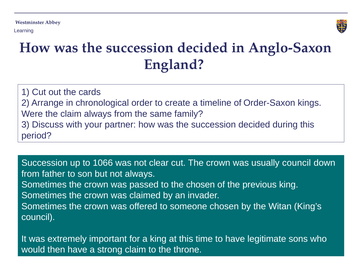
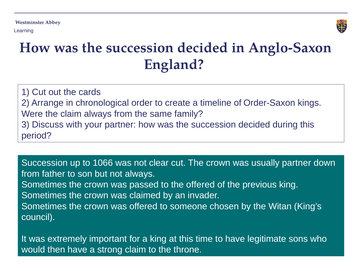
usually council: council -> partner
the chosen: chosen -> offered
